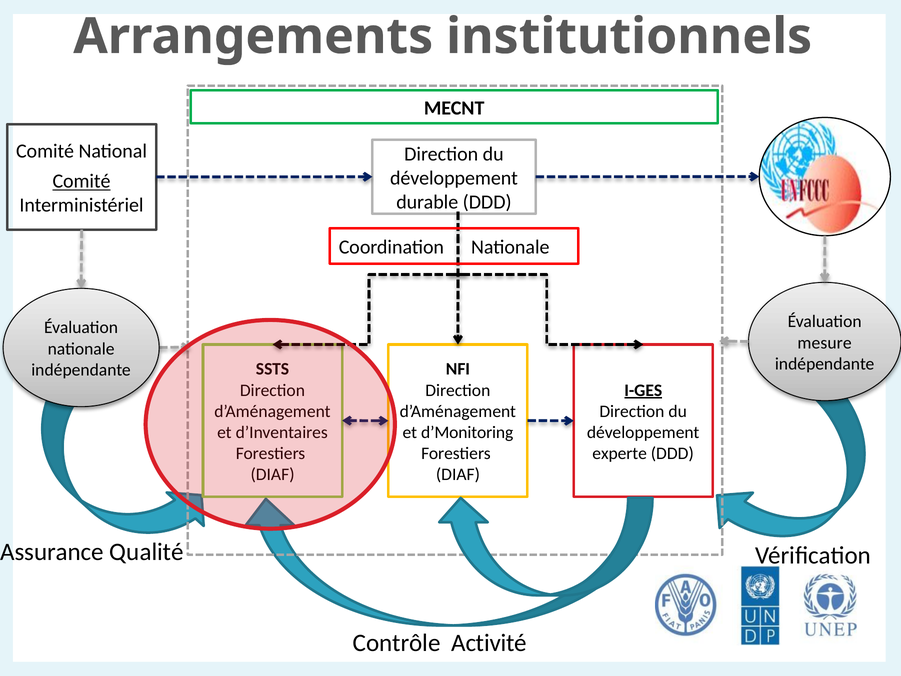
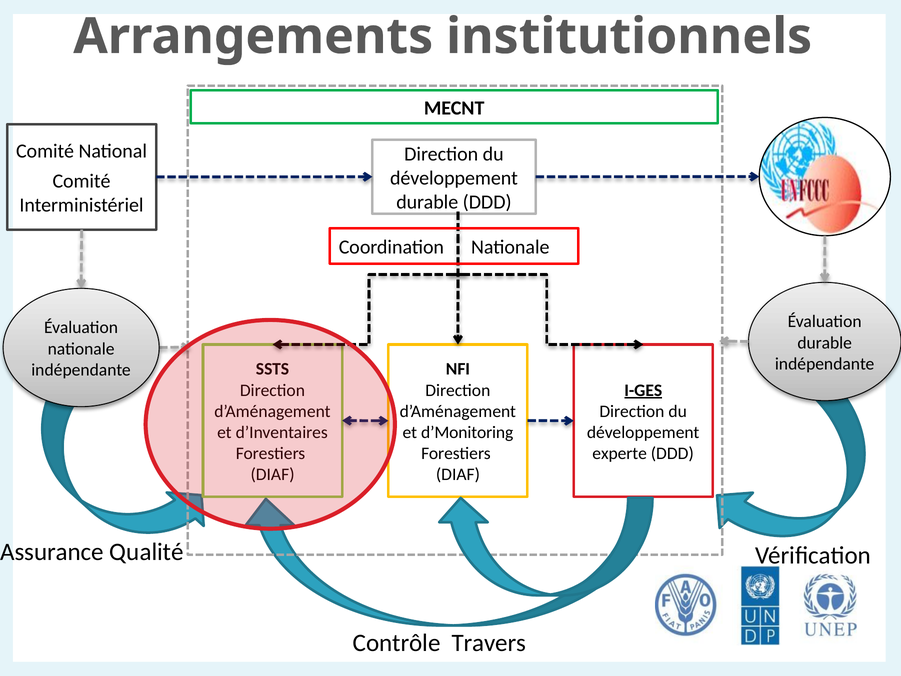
Comité at (82, 181) underline: present -> none
mesure at (825, 343): mesure -> durable
Activité: Activité -> Travers
